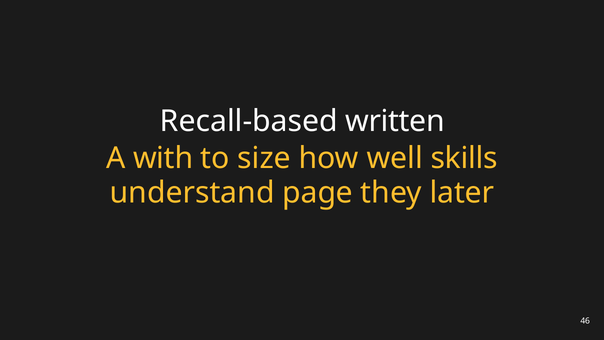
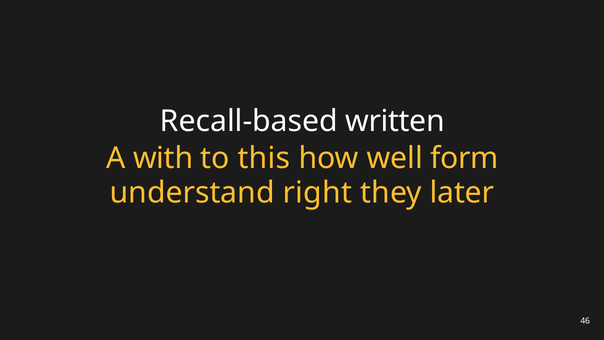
size: size -> this
skills: skills -> form
page: page -> right
